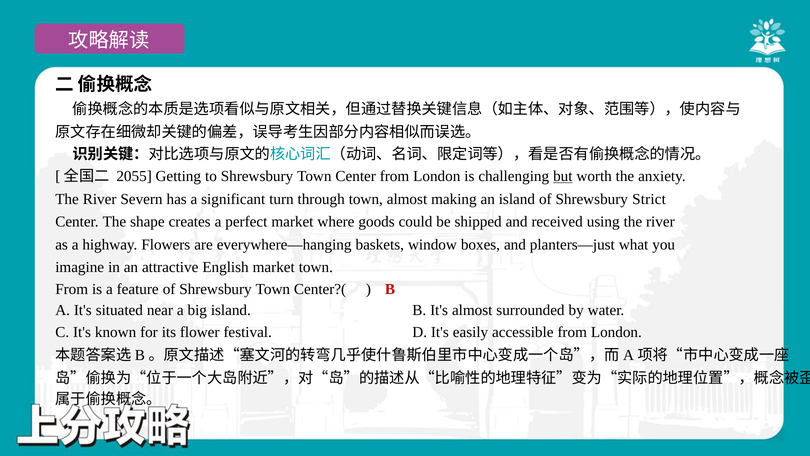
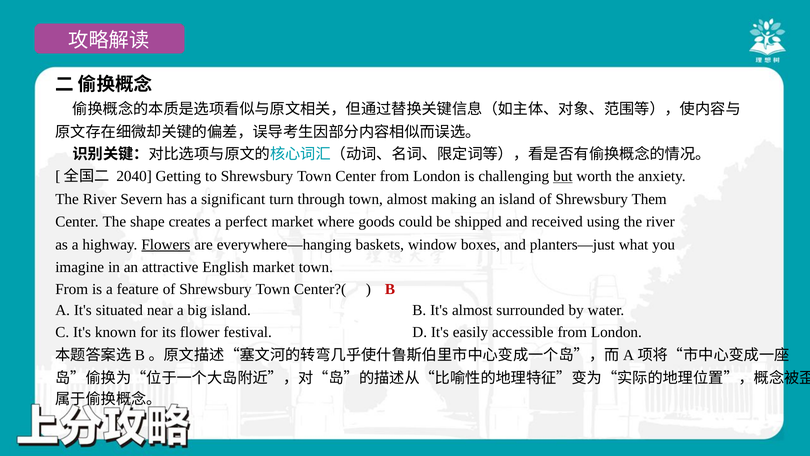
2055: 2055 -> 2040
Strict: Strict -> Them
Flowers underline: none -> present
